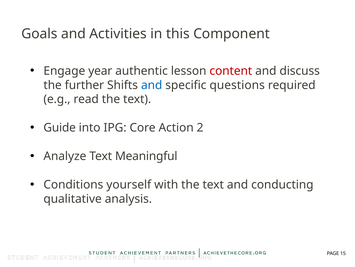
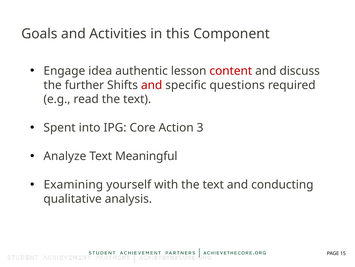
year: year -> idea
and at (152, 85) colour: blue -> red
Guide: Guide -> Spent
2: 2 -> 3
Conditions: Conditions -> Examining
